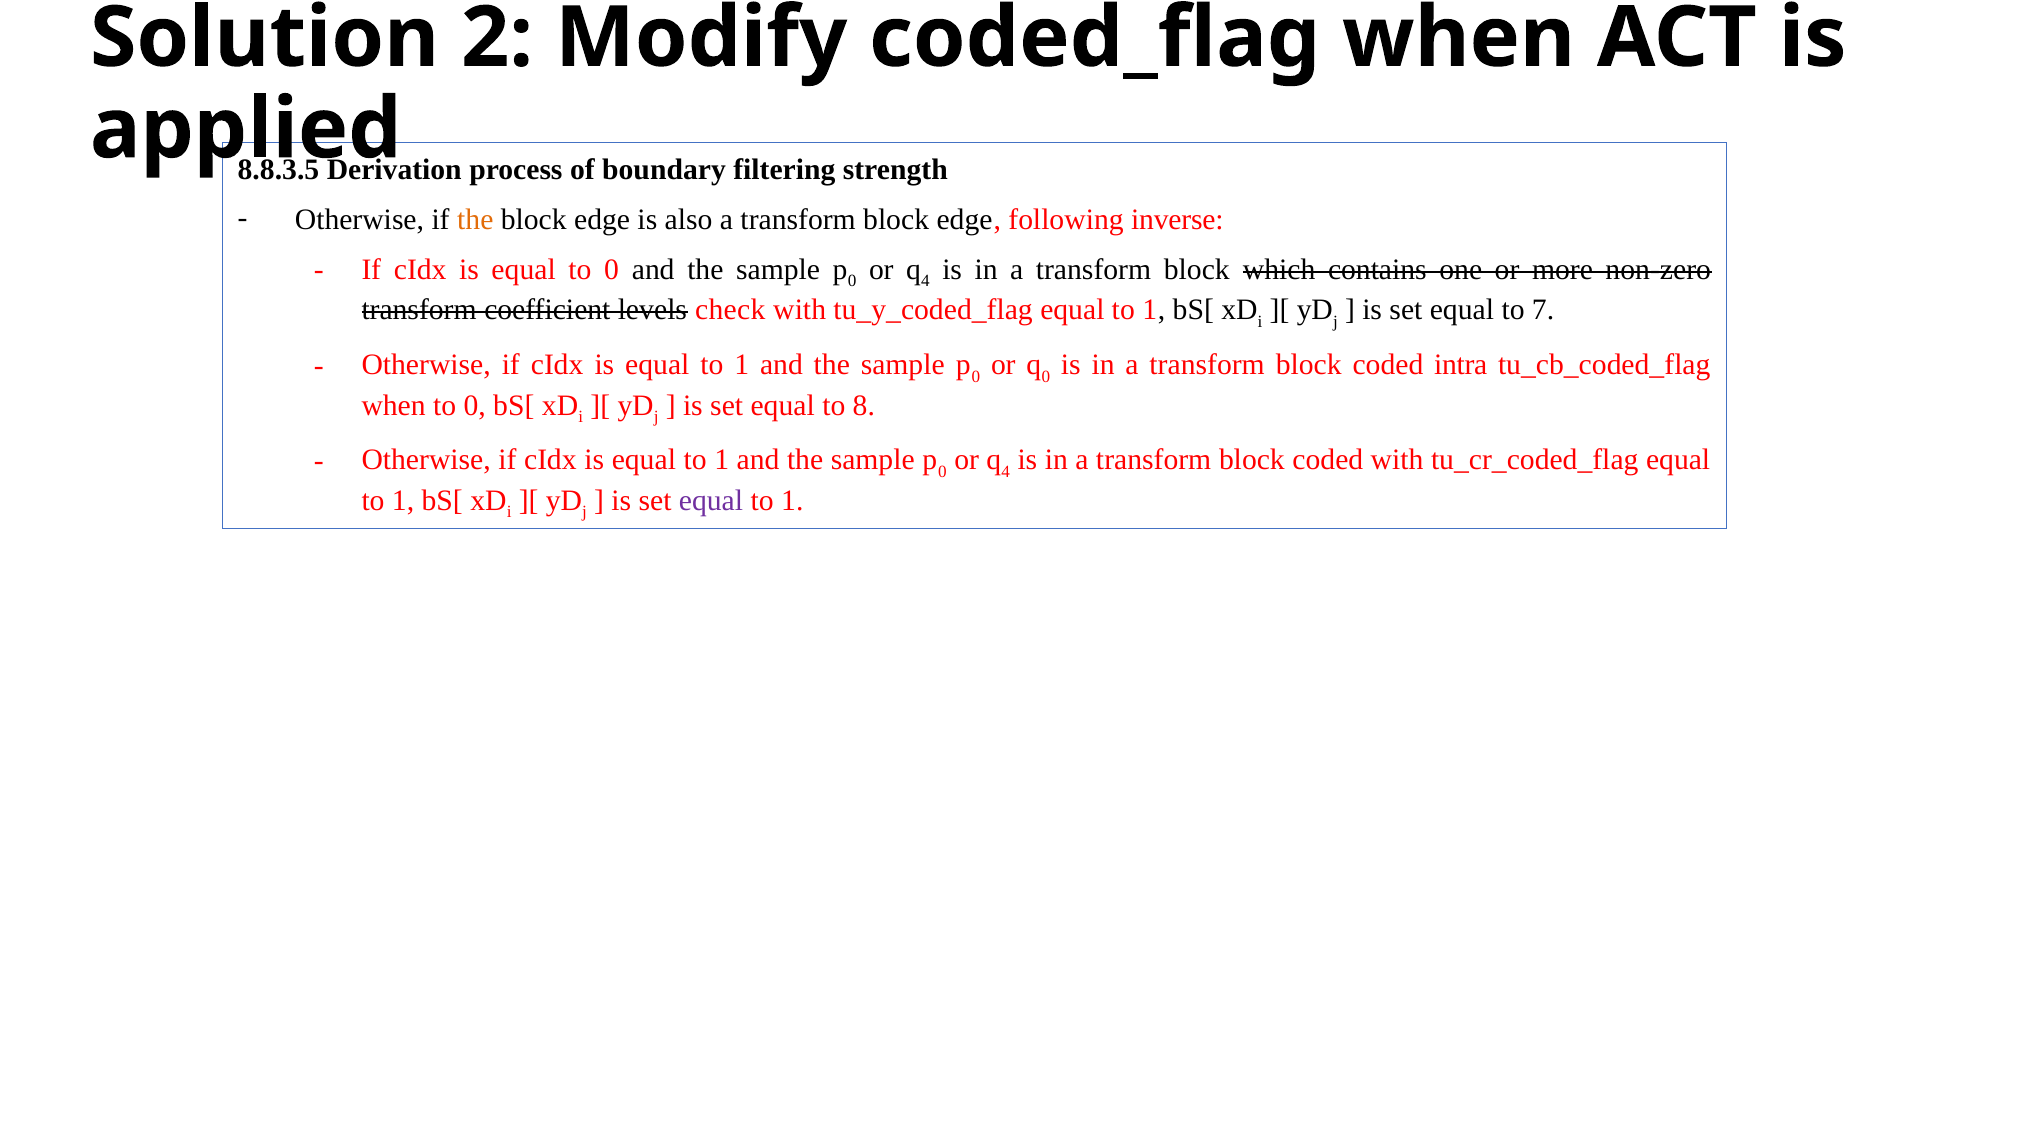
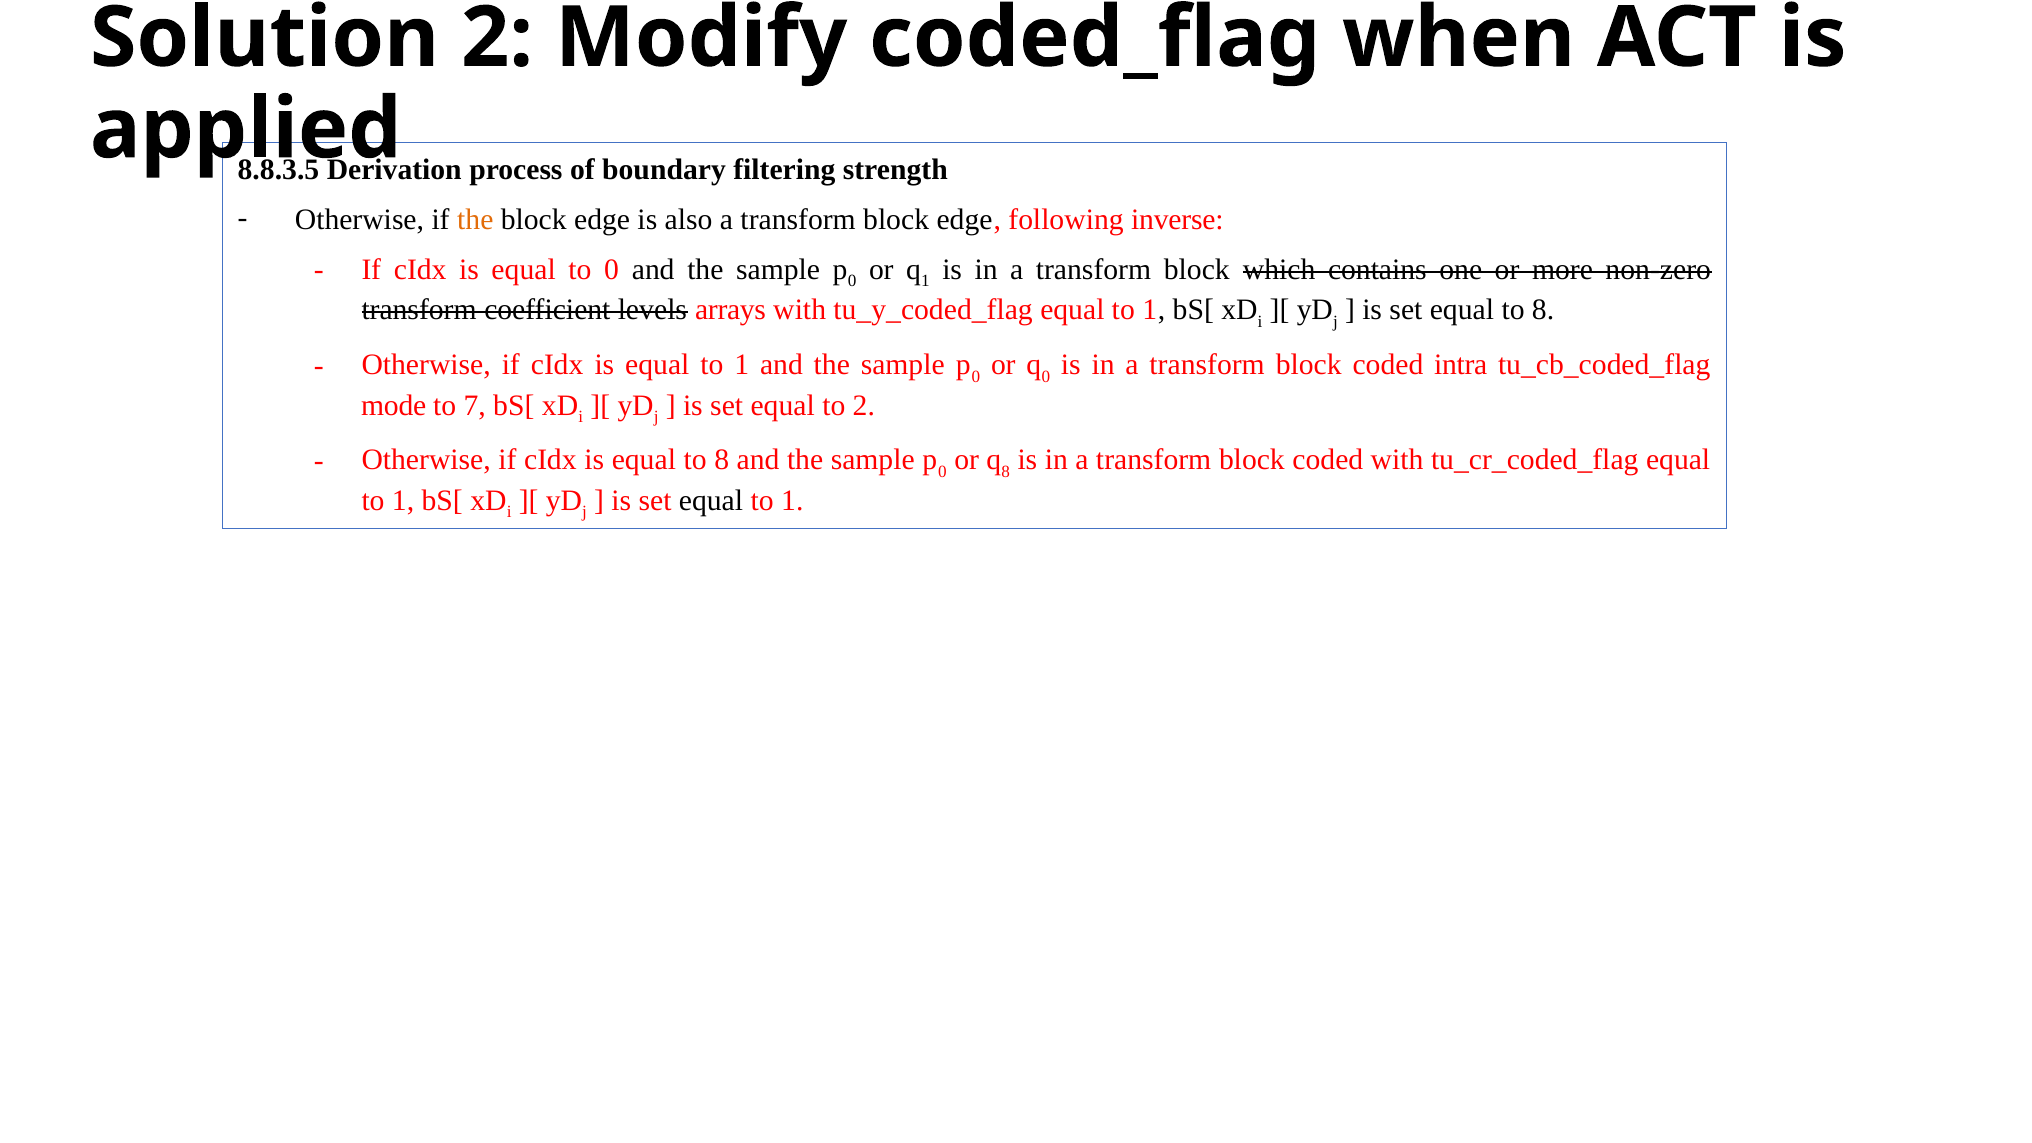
4 at (925, 281): 4 -> 1
check: check -> arrays
set equal to 7: 7 -> 8
when at (394, 405): when -> mode
0 at (475, 405): 0 -> 7
to 8: 8 -> 2
1 at (722, 460): 1 -> 8
4 at (1006, 472): 4 -> 8
equal at (711, 501) colour: purple -> black
